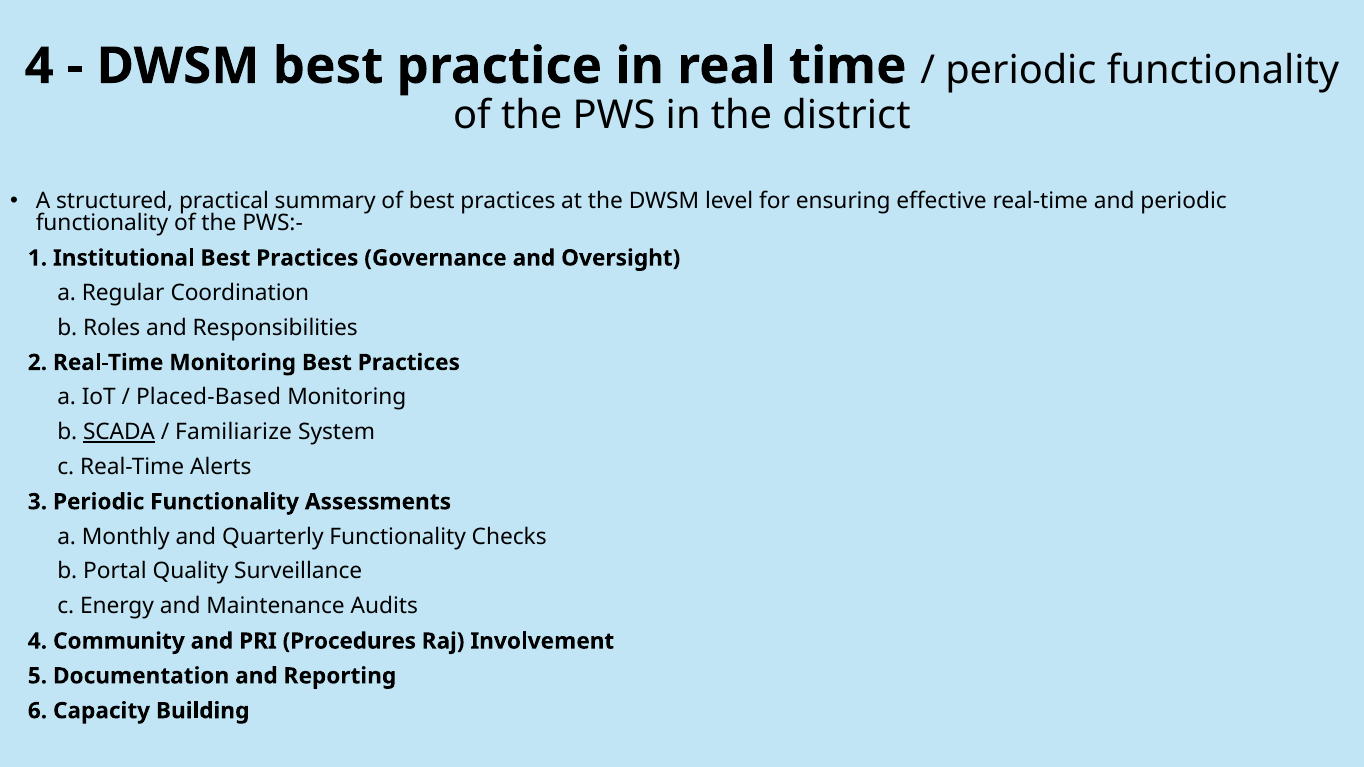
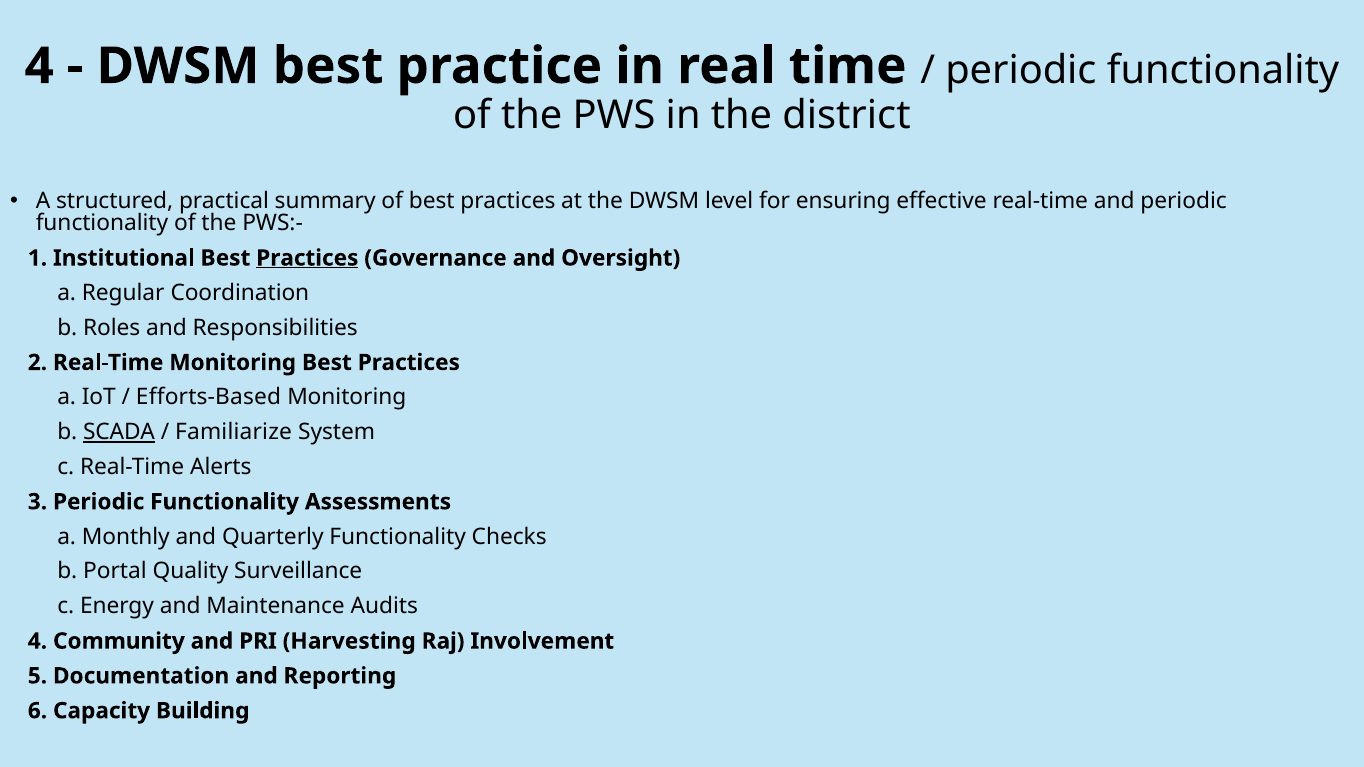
Practices at (307, 258) underline: none -> present
Placed-Based: Placed-Based -> Efforts-Based
Procedures: Procedures -> Harvesting
